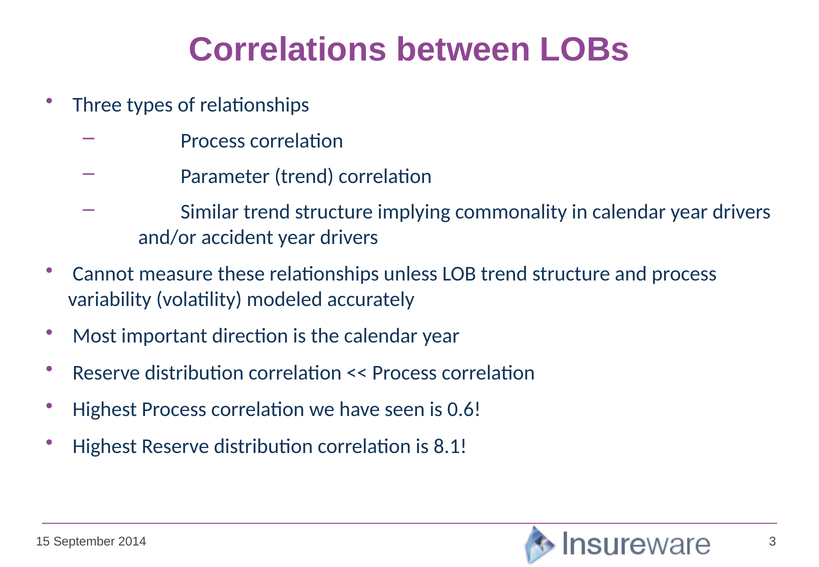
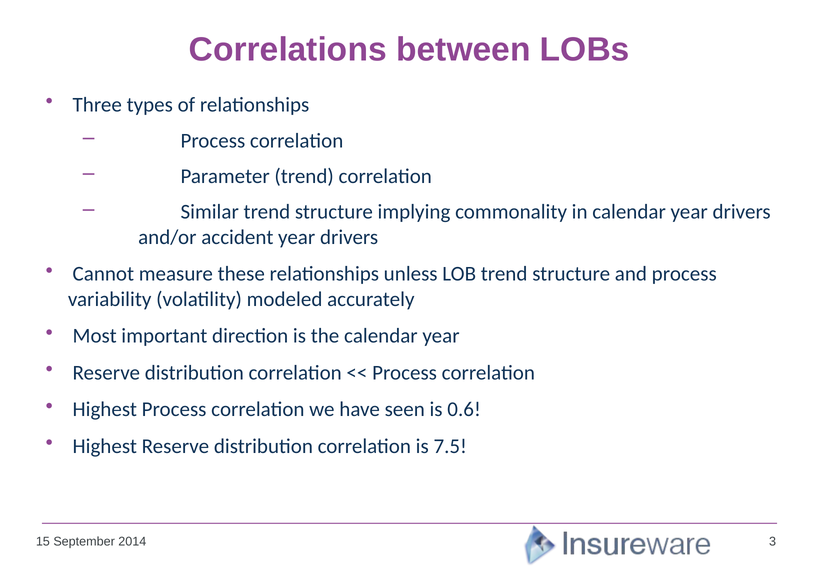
8.1: 8.1 -> 7.5
